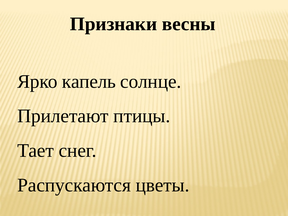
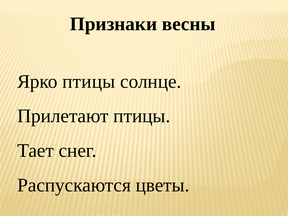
Ярко капель: капель -> птицы
